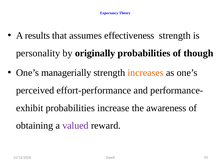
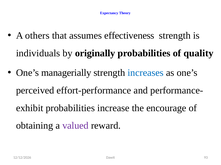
results: results -> others
personality: personality -> individuals
though: though -> quality
increases colour: orange -> blue
awareness: awareness -> encourage
